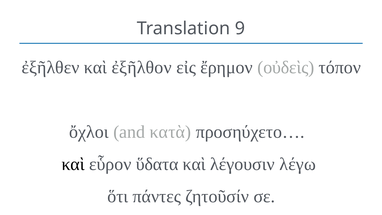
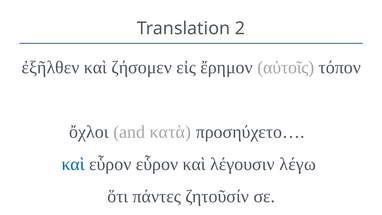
9: 9 -> 2
ἐξῆλθον: ἐξῆλθον -> ζήσομεν
οὐδεὶς: οὐδεὶς -> αὐτοῖς
καὶ at (73, 164) colour: black -> blue
εὗρον ὕδατα: ὕδατα -> εὗρον
